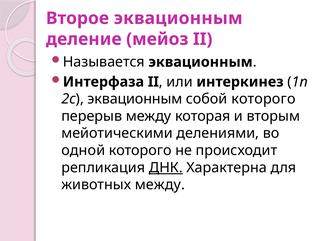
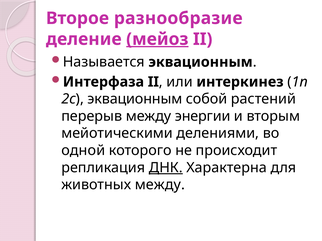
Второе эквационным: эквационным -> разнообразие
мейоз underline: none -> present
собой которого: которого -> растений
которая: которая -> энергии
